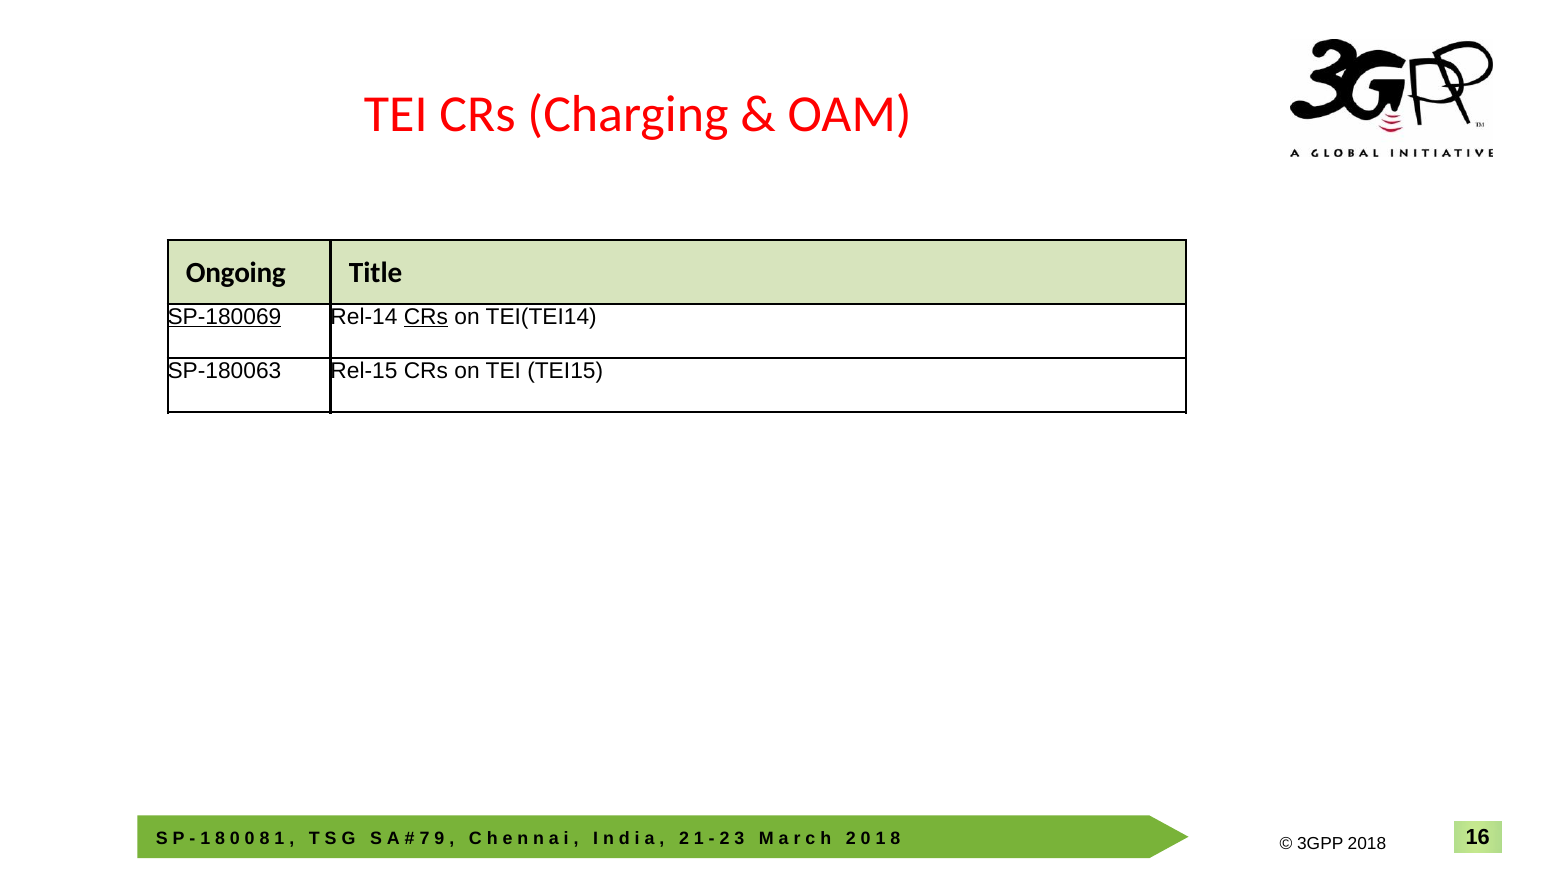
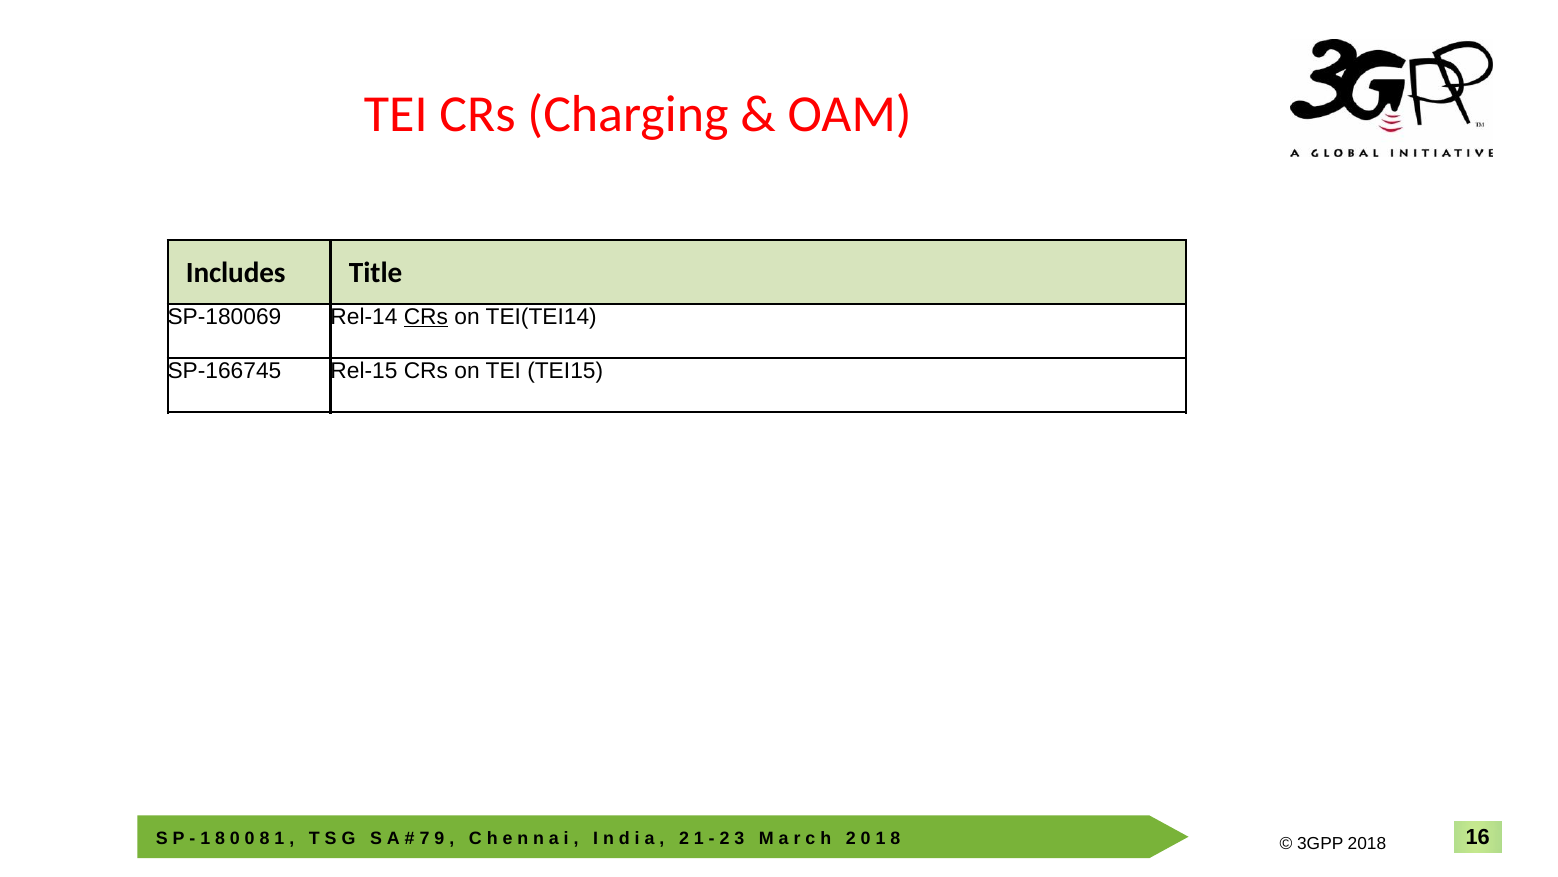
Ongoing: Ongoing -> Includes
SP-180069 underline: present -> none
SP-180063: SP-180063 -> SP-166745
